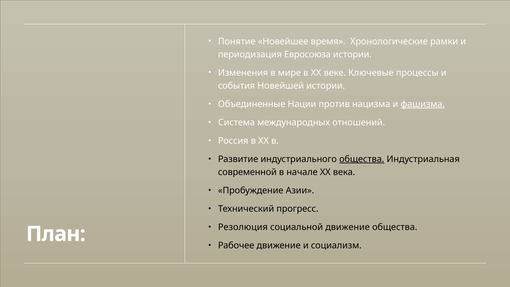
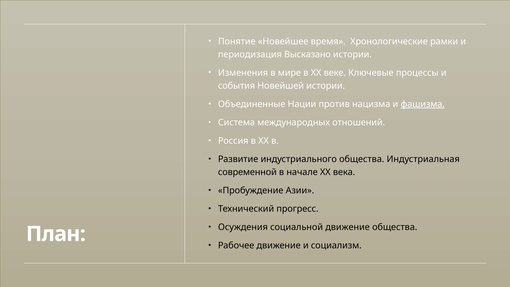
Евросоюза: Евросоюза -> Высказано
общества at (362, 159) underline: present -> none
Резолюция: Резолюция -> Осуждения
